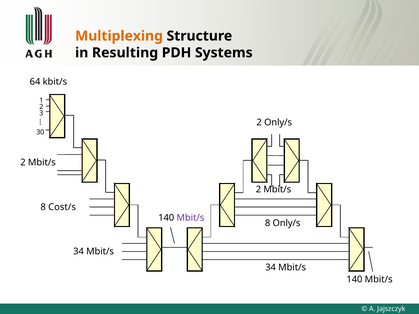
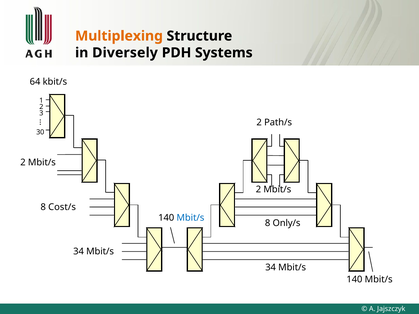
Resulting: Resulting -> Diversely
2 Only/s: Only/s -> Path/s
Mbit/s at (190, 218) colour: purple -> blue
